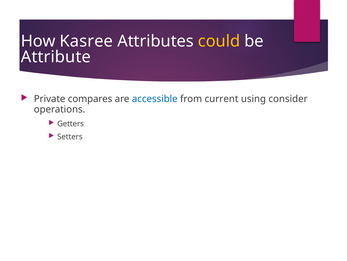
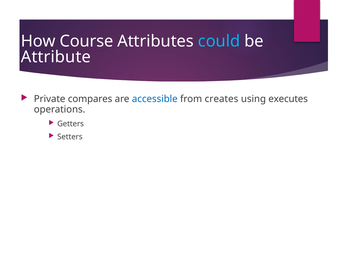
Kasree: Kasree -> Course
could colour: yellow -> light blue
current: current -> creates
consider: consider -> executes
